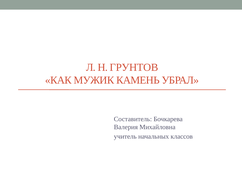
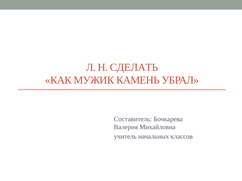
ГРУНТОВ: ГРУНТОВ -> СДЕЛАТЬ
